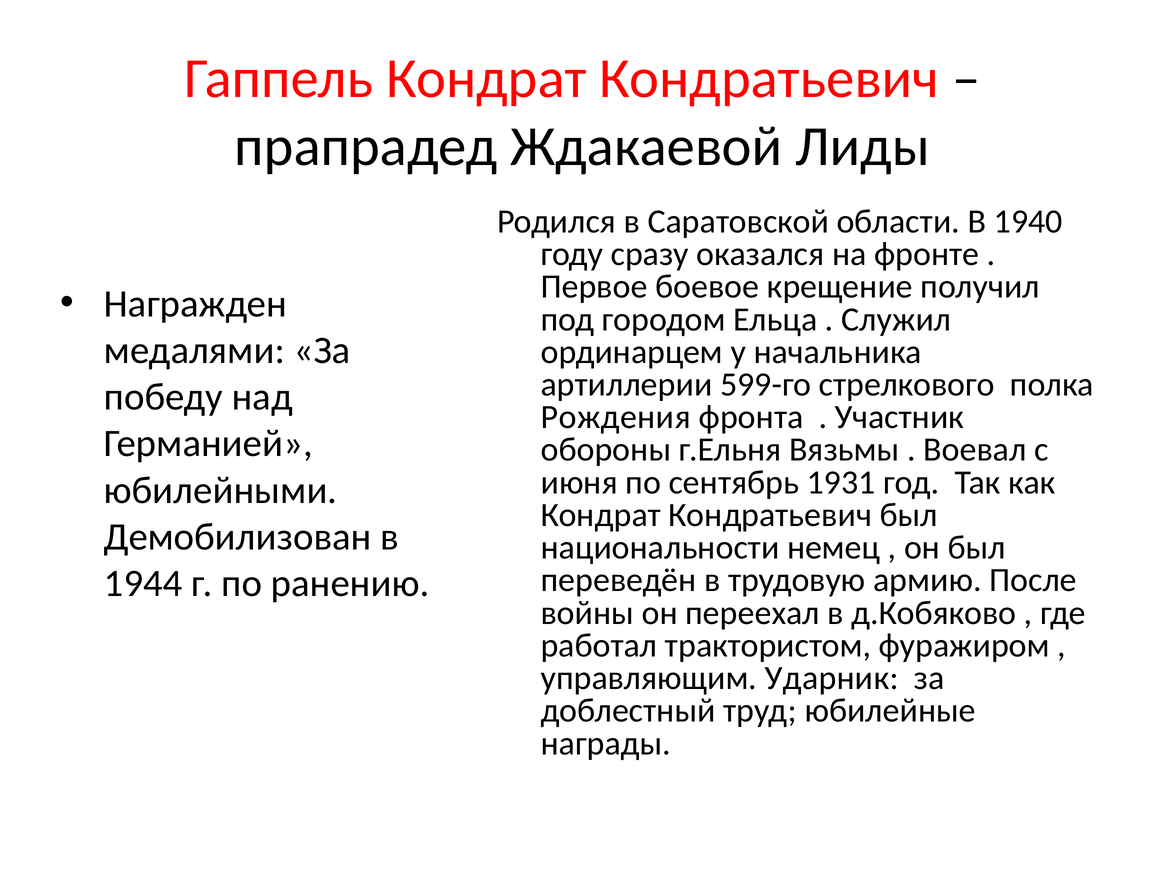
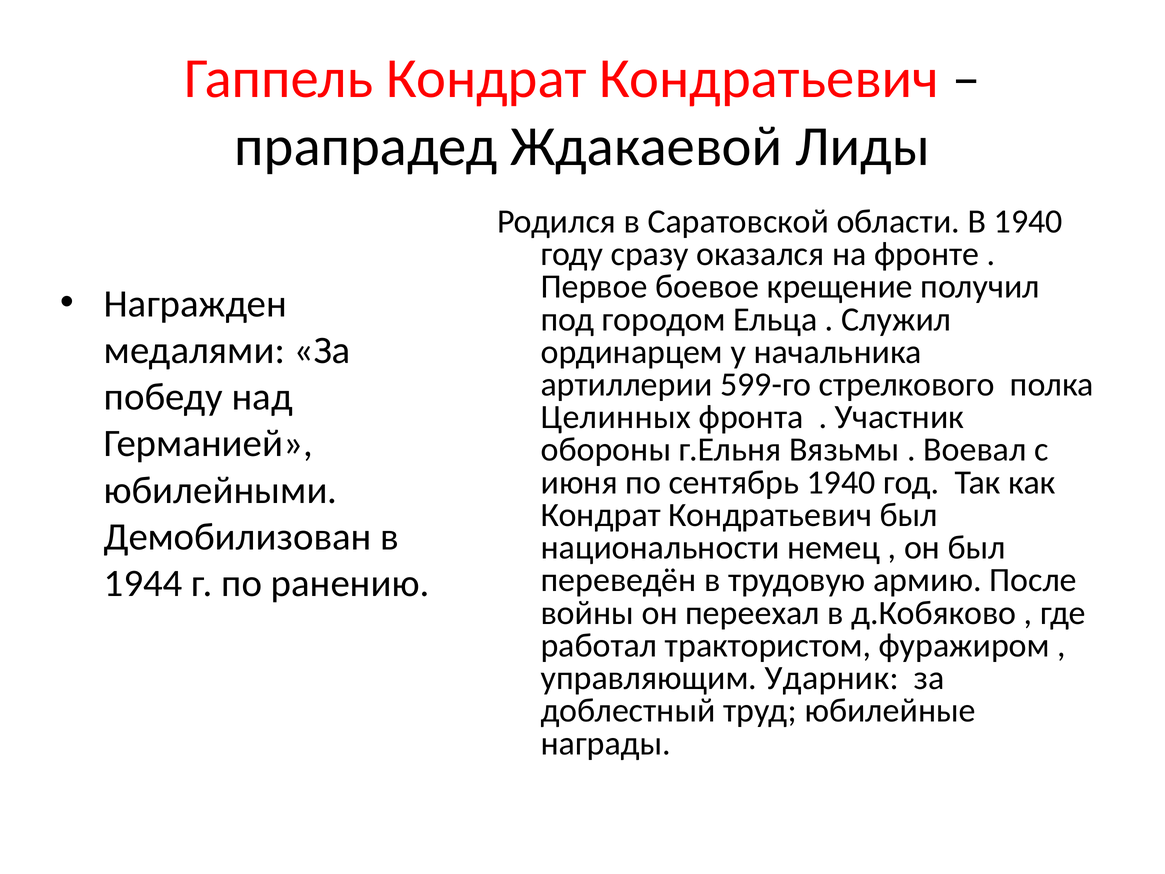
Рождения: Рождения -> Целинных
сентябрь 1931: 1931 -> 1940
